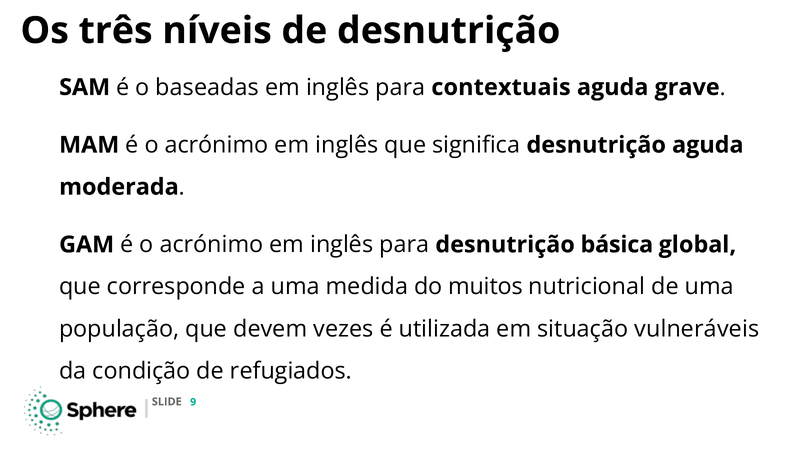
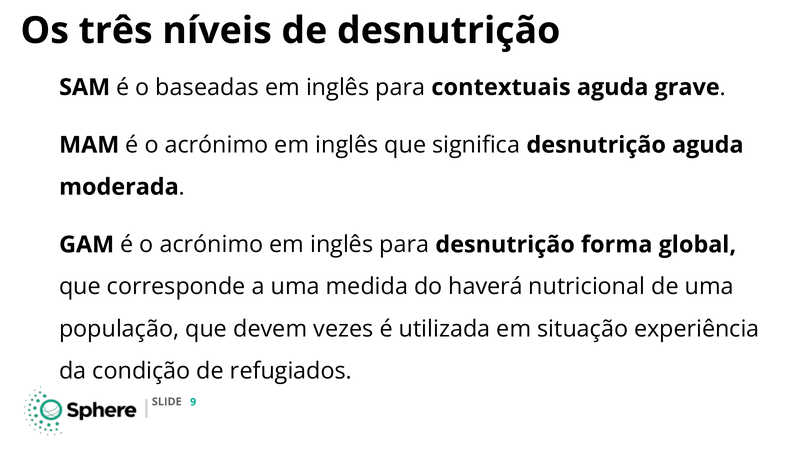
básica: básica -> forma
muitos: muitos -> haverá
vulneráveis: vulneráveis -> experiência
